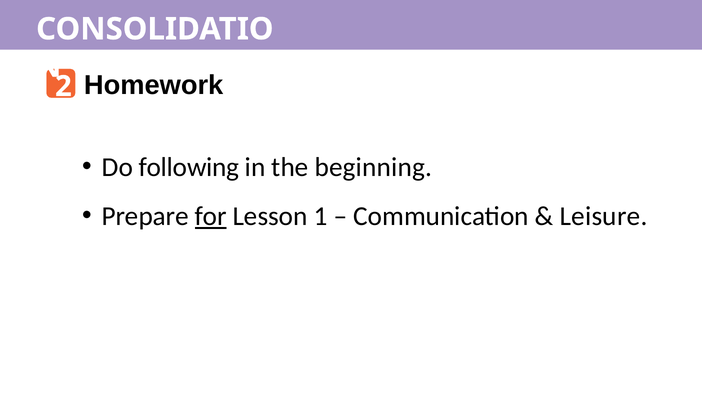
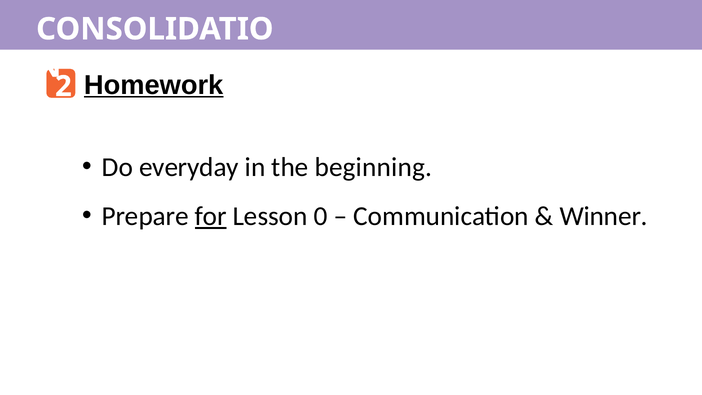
Homework underline: none -> present
following: following -> everyday
1: 1 -> 0
Leisure: Leisure -> Winner
